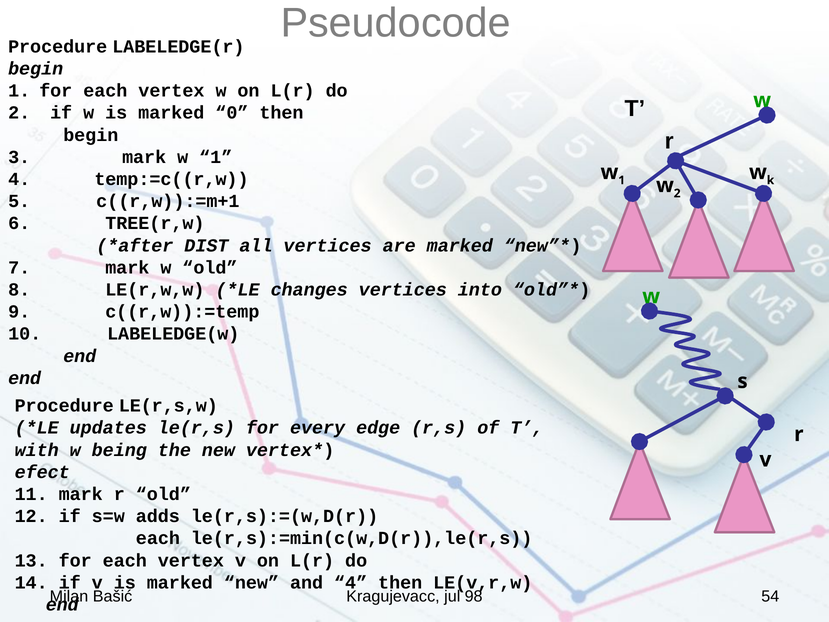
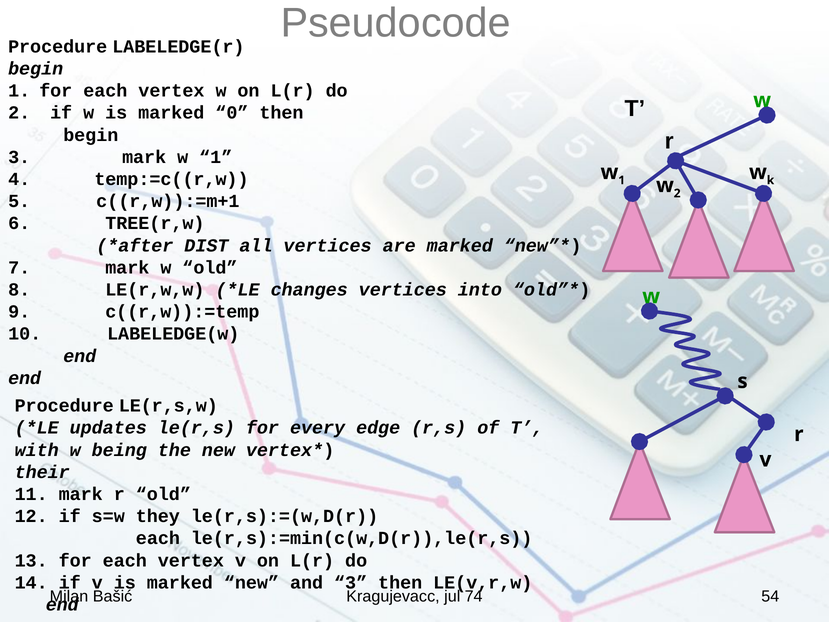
efect: efect -> their
adds: adds -> they
and 4: 4 -> 3
98: 98 -> 74
